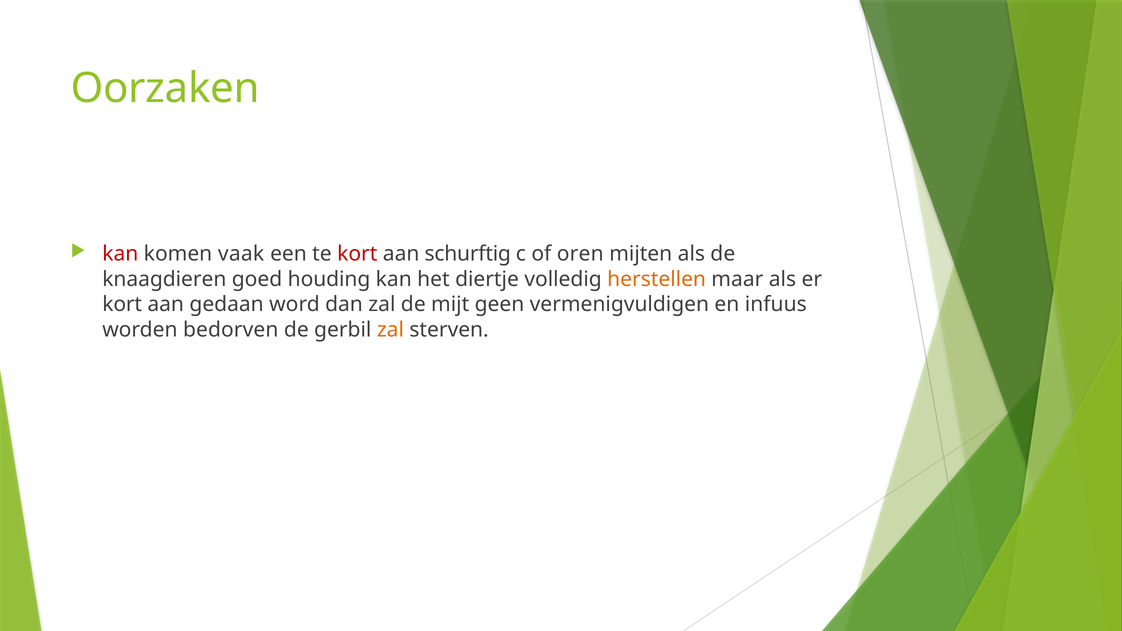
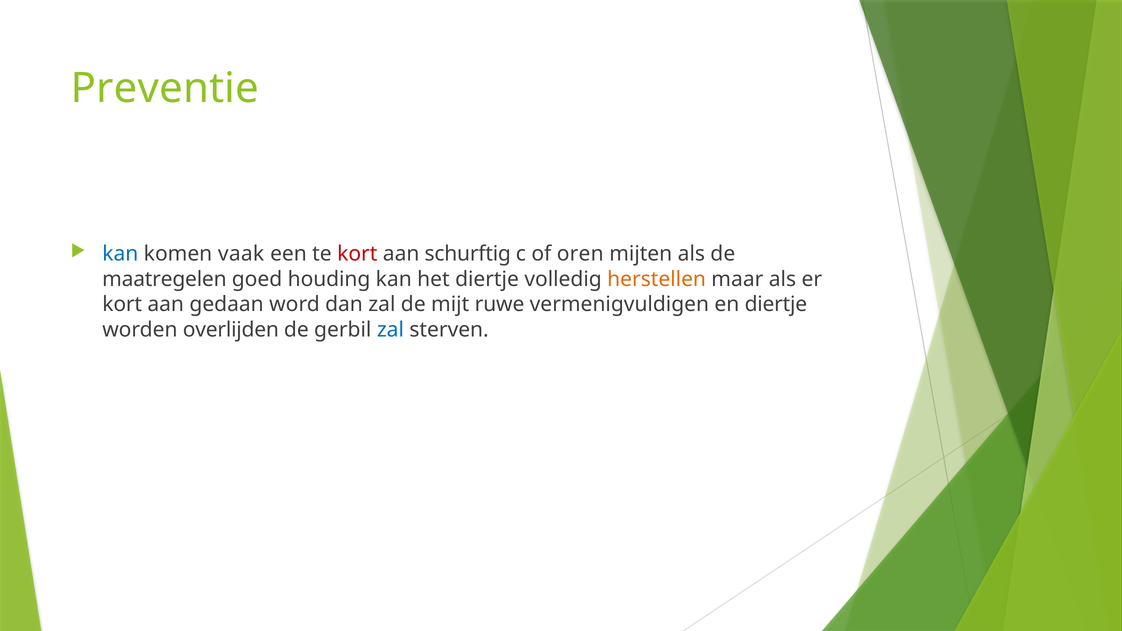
Oorzaken: Oorzaken -> Preventie
kan at (120, 254) colour: red -> blue
knaagdieren: knaagdieren -> maatregelen
geen: geen -> ruwe
en infuus: infuus -> diertje
bedorven: bedorven -> overlijden
zal at (390, 330) colour: orange -> blue
